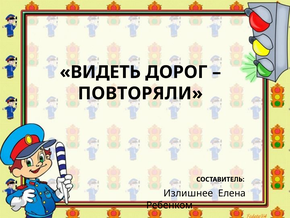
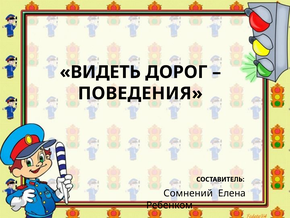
ПОВТОРЯЛИ: ПОВТОРЯЛИ -> ПОВЕДЕНИЯ
Излишнее: Излишнее -> Сомнений
